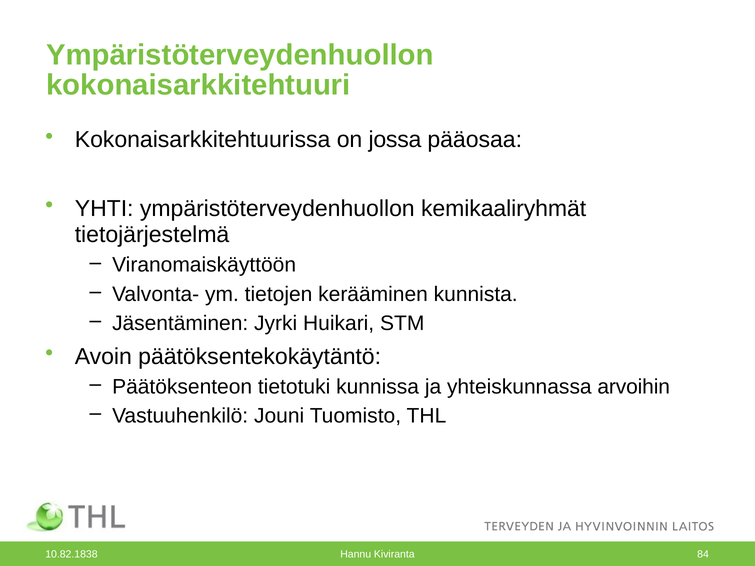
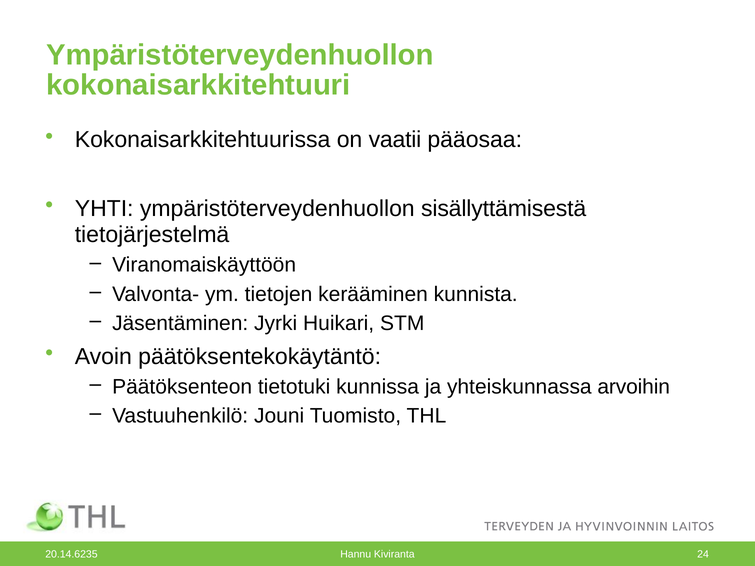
jossa: jossa -> vaatii
kemikaaliryhmät: kemikaaliryhmät -> sisällyttämisestä
10.82.1838: 10.82.1838 -> 20.14.6235
84: 84 -> 24
